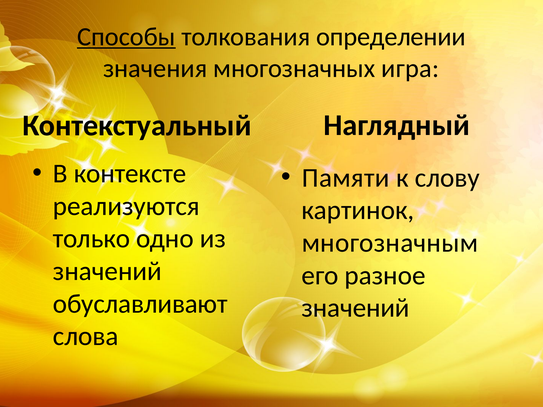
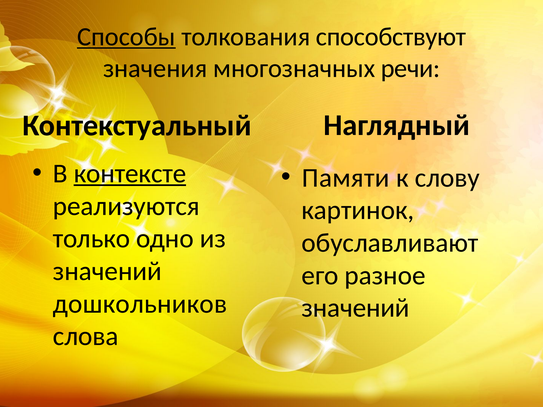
определении: определении -> способствуют
игра: игра -> речи
контексте underline: none -> present
многозначным: многозначным -> обуславливают
обуславливают: обуславливают -> дошкольников
